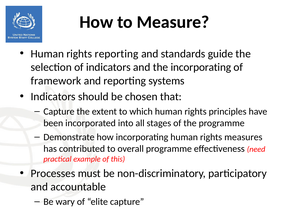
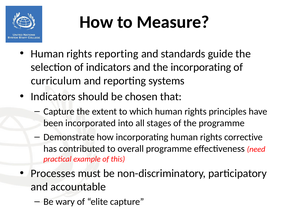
framework: framework -> curriculum
measures: measures -> corrective
